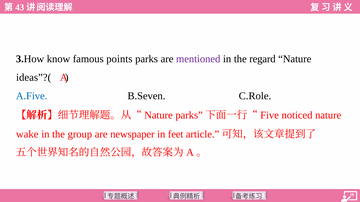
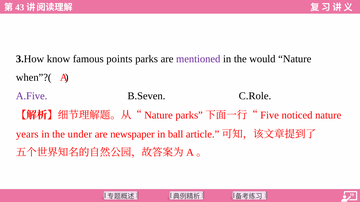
regard: regard -> would
ideas”?(: ideas”?( -> when”?(
A.Five colour: blue -> purple
wake: wake -> years
group: group -> under
feet: feet -> ball
